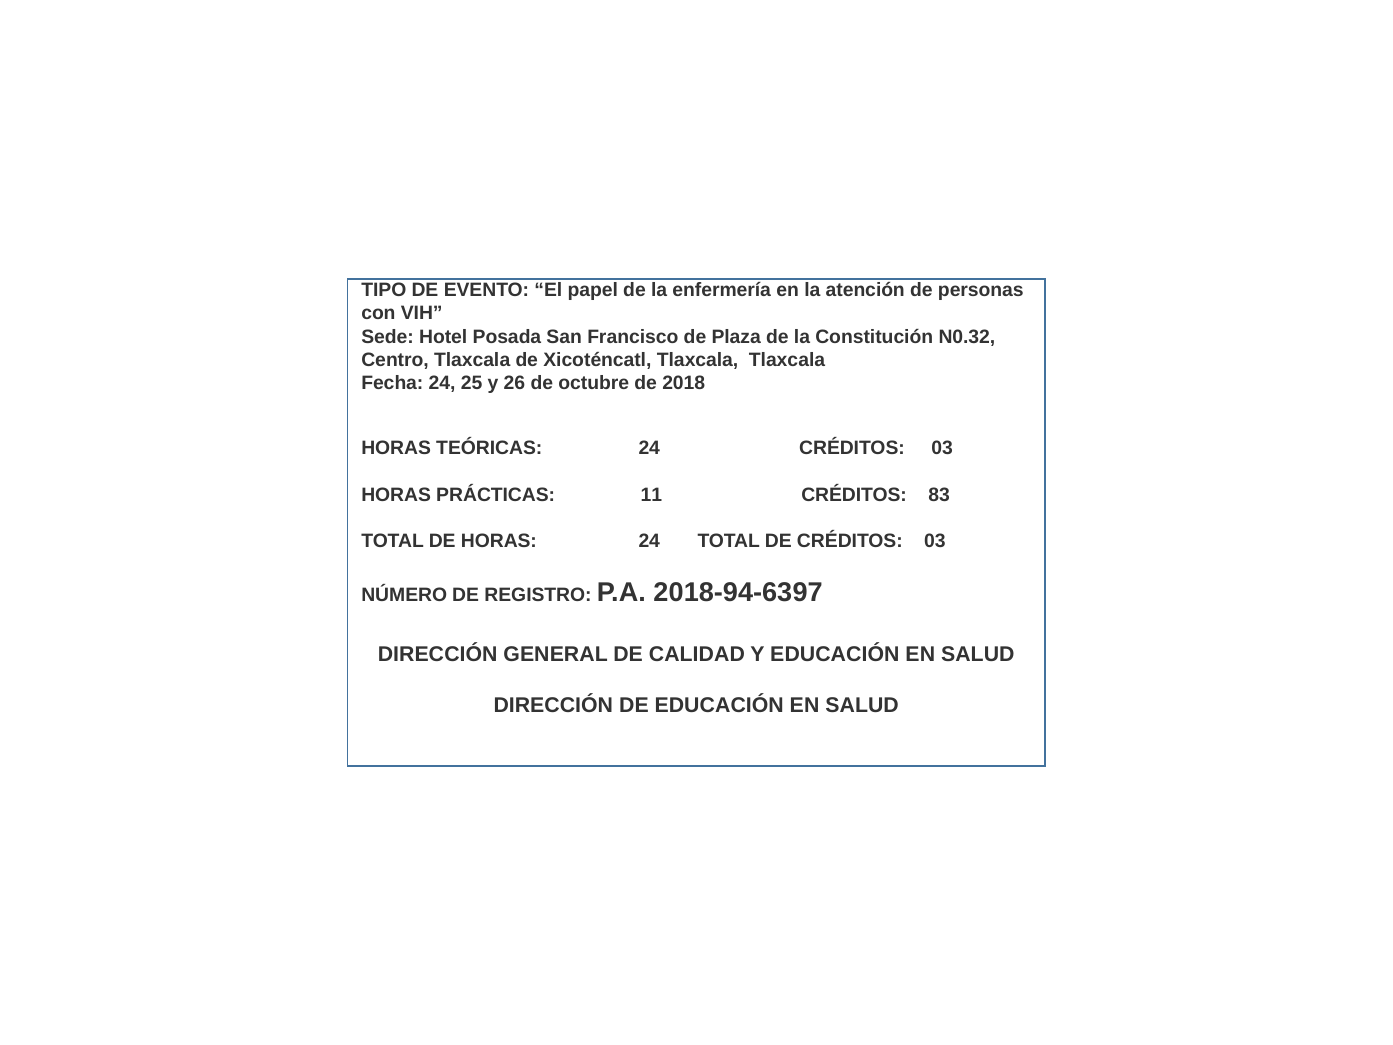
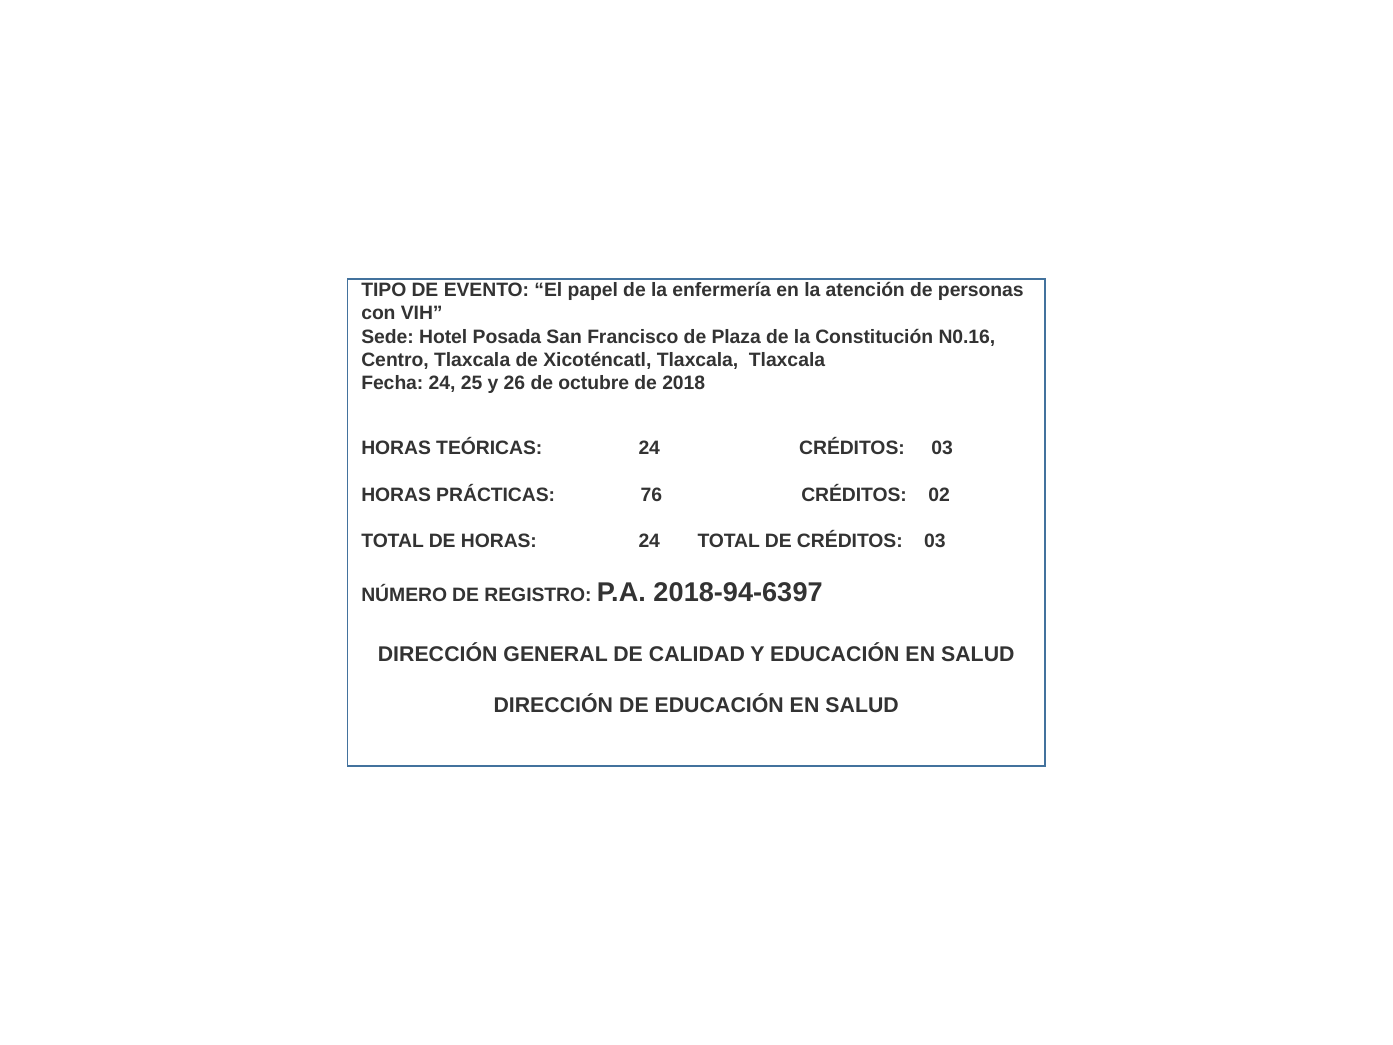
N0.32: N0.32 -> N0.16
11: 11 -> 76
83: 83 -> 02
